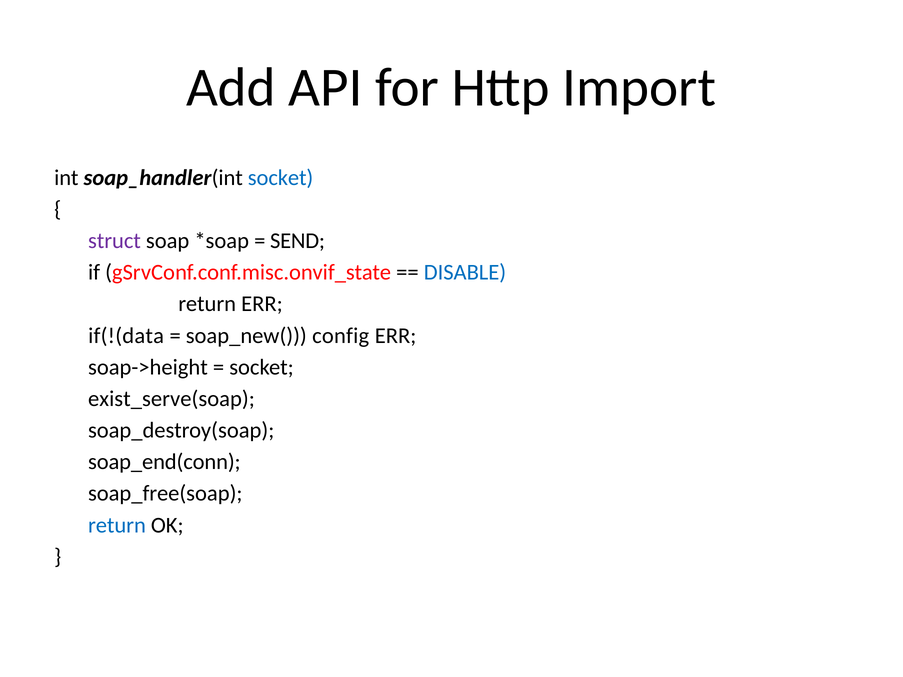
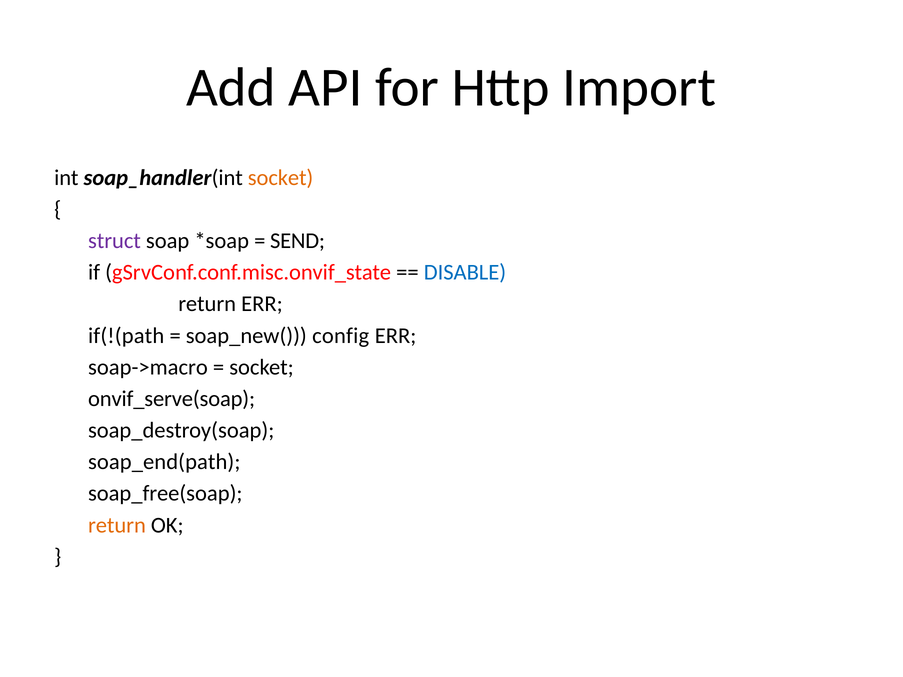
socket at (281, 178) colour: blue -> orange
if(!(data: if(!(data -> if(!(path
soap->height: soap->height -> soap->macro
exist_serve(soap: exist_serve(soap -> onvif_serve(soap
soap_end(conn: soap_end(conn -> soap_end(path
return at (117, 525) colour: blue -> orange
